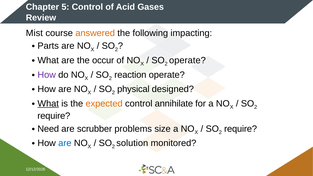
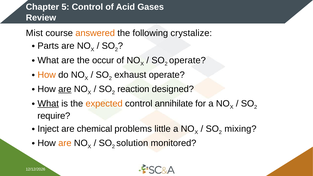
impacting: impacting -> crystalize
How at (47, 75) colour: purple -> orange
reaction: reaction -> exhaust
are at (65, 89) underline: none -> present
physical: physical -> reaction
Need: Need -> Inject
scrubber: scrubber -> chemical
size: size -> little
require at (241, 129): require -> mixing
are at (65, 143) colour: blue -> orange
